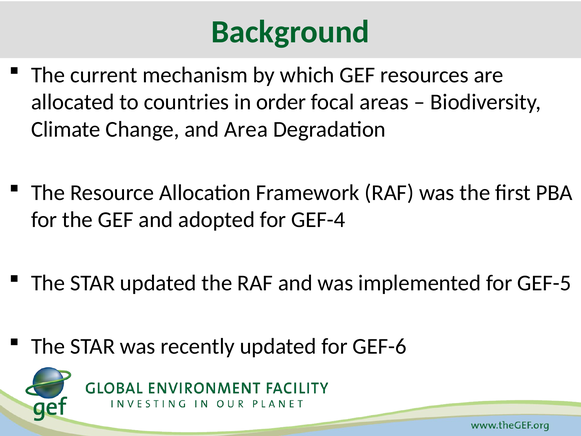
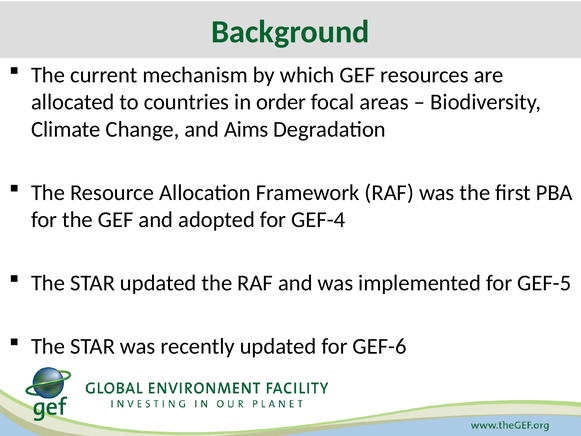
Area: Area -> Aims
